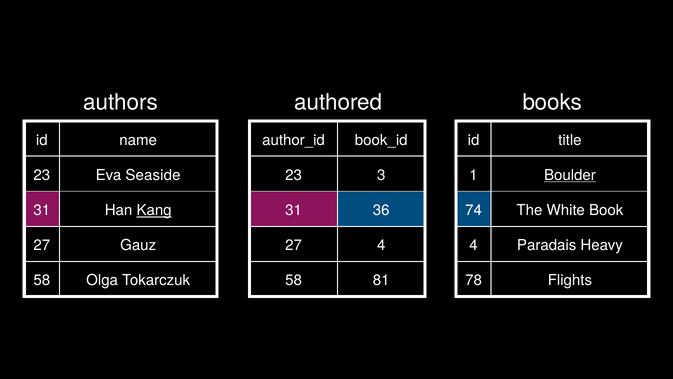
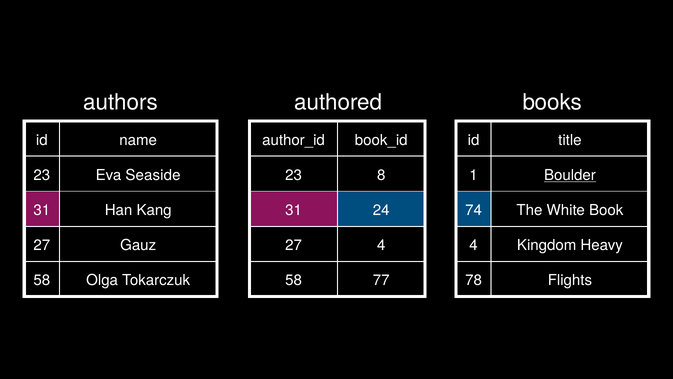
3: 3 -> 8
Kang underline: present -> none
36: 36 -> 24
Paradais: Paradais -> Kingdom
81: 81 -> 77
